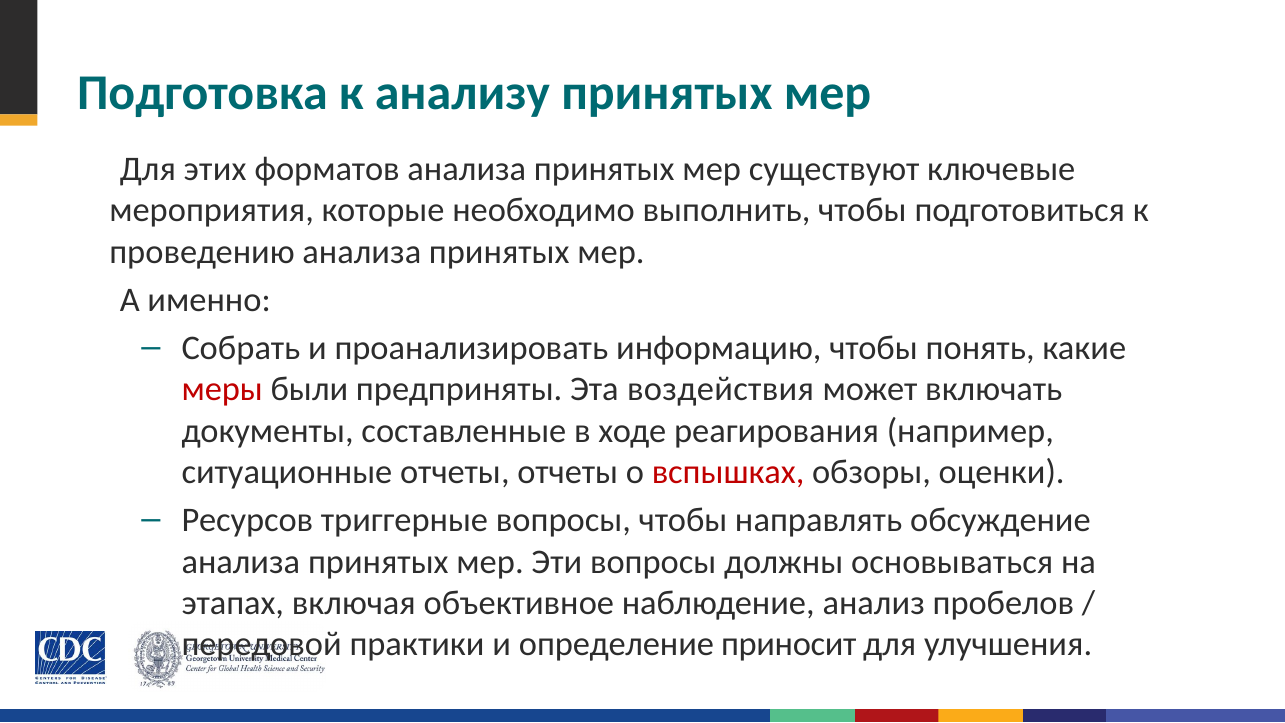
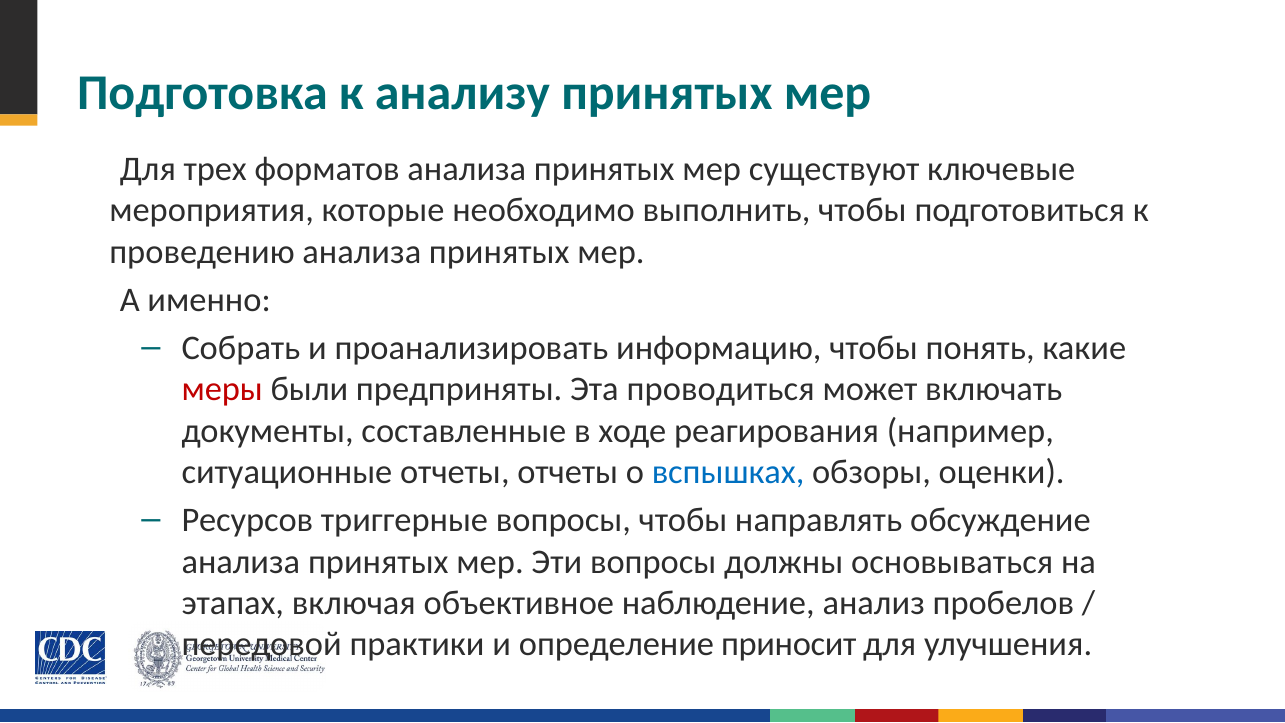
этих: этих -> трех
воздействия: воздействия -> проводиться
вспышках colour: red -> blue
